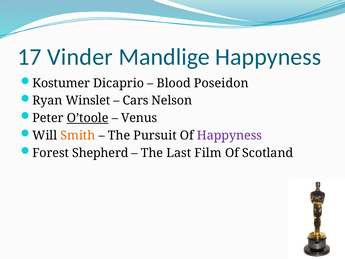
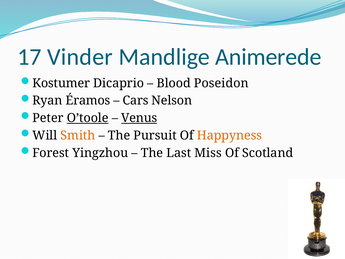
Mandlige Happyness: Happyness -> Animerede
Winslet: Winslet -> Éramos
Venus underline: none -> present
Happyness at (229, 135) colour: purple -> orange
Shepherd: Shepherd -> Yingzhou
Film: Film -> Miss
